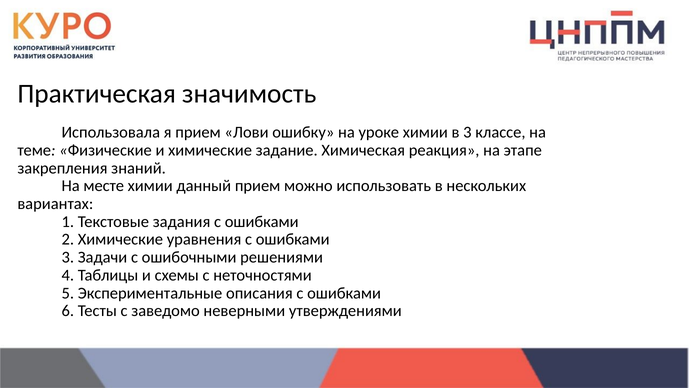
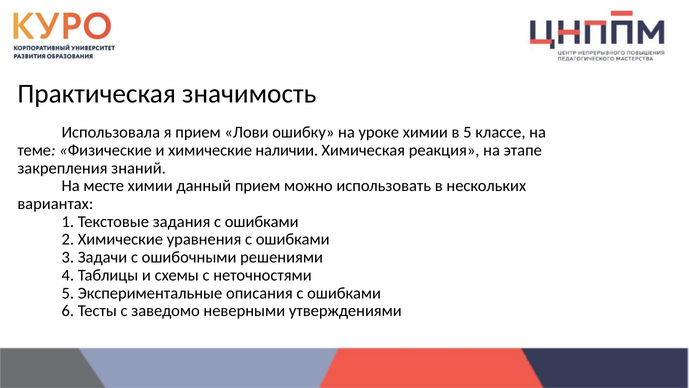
в 3: 3 -> 5
задание: задание -> наличии
